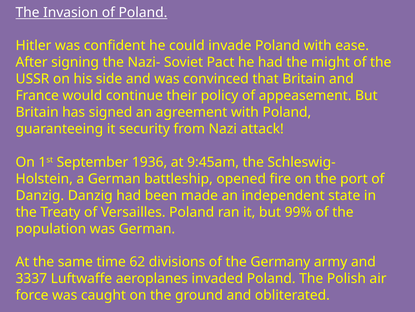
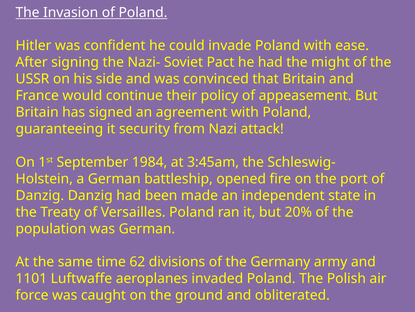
1936: 1936 -> 1984
9:45am: 9:45am -> 3:45am
99%: 99% -> 20%
3337: 3337 -> 1101
